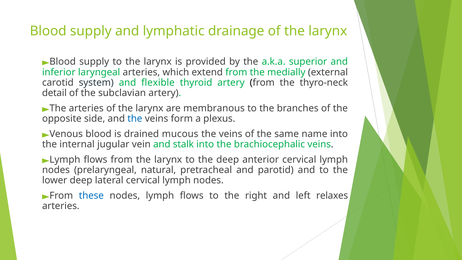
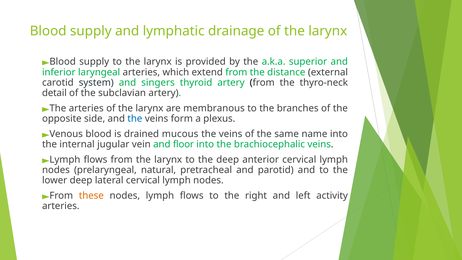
medially: medially -> distance
flexible: flexible -> singers
stalk: stalk -> floor
these colour: blue -> orange
relaxes: relaxes -> activity
